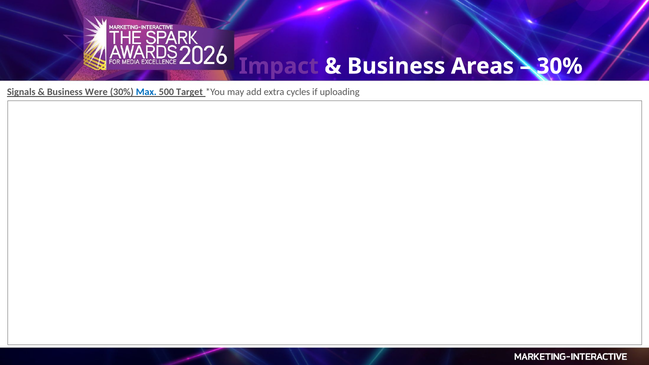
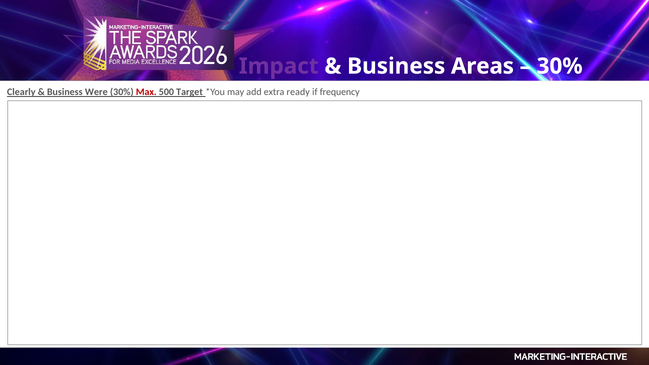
Signals: Signals -> Clearly
Max colour: blue -> red
cycles: cycles -> ready
uploading: uploading -> frequency
